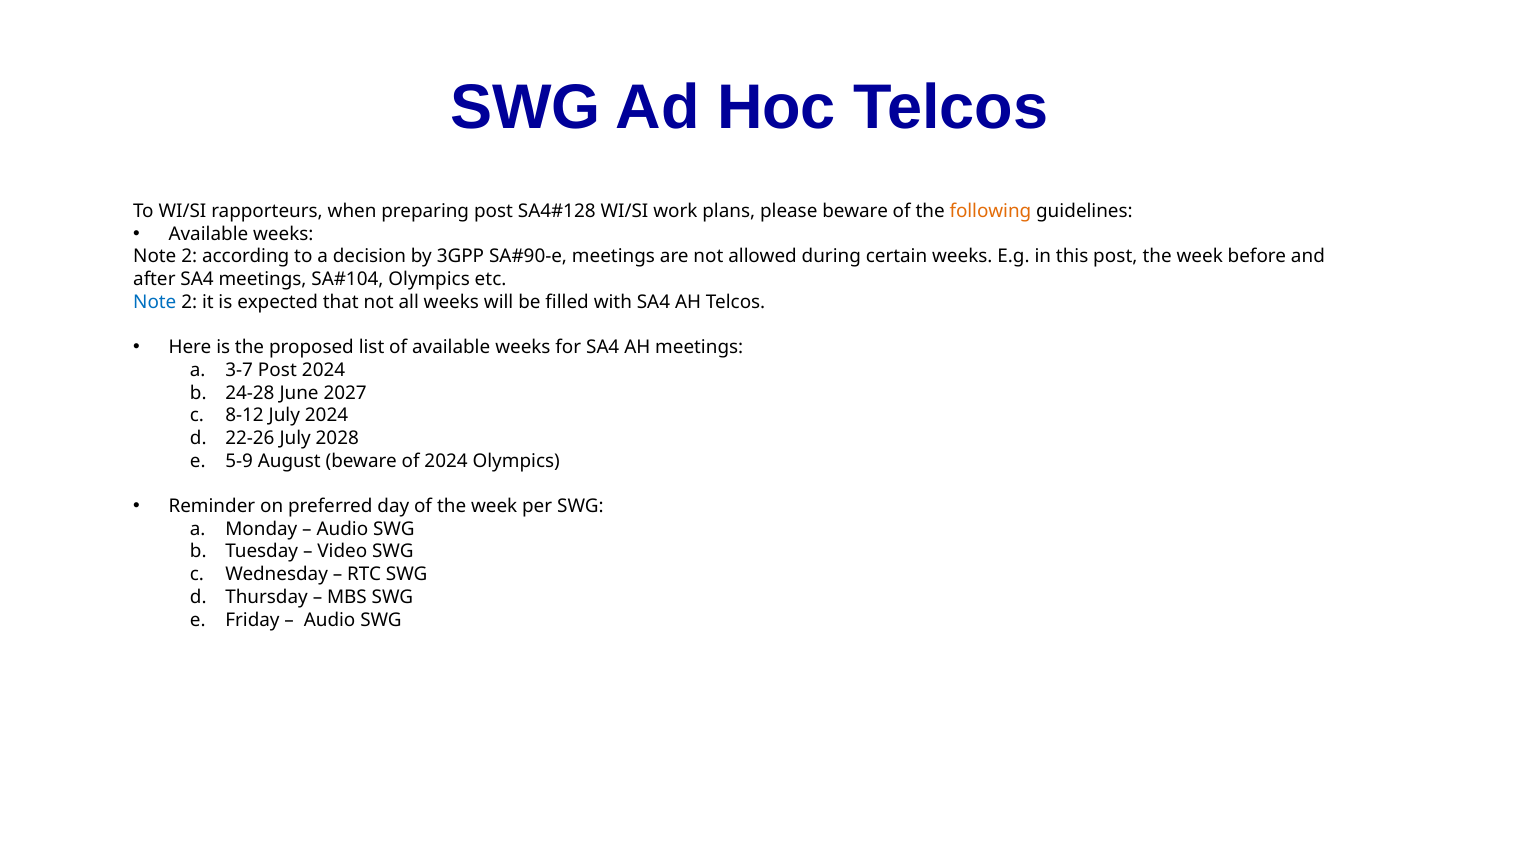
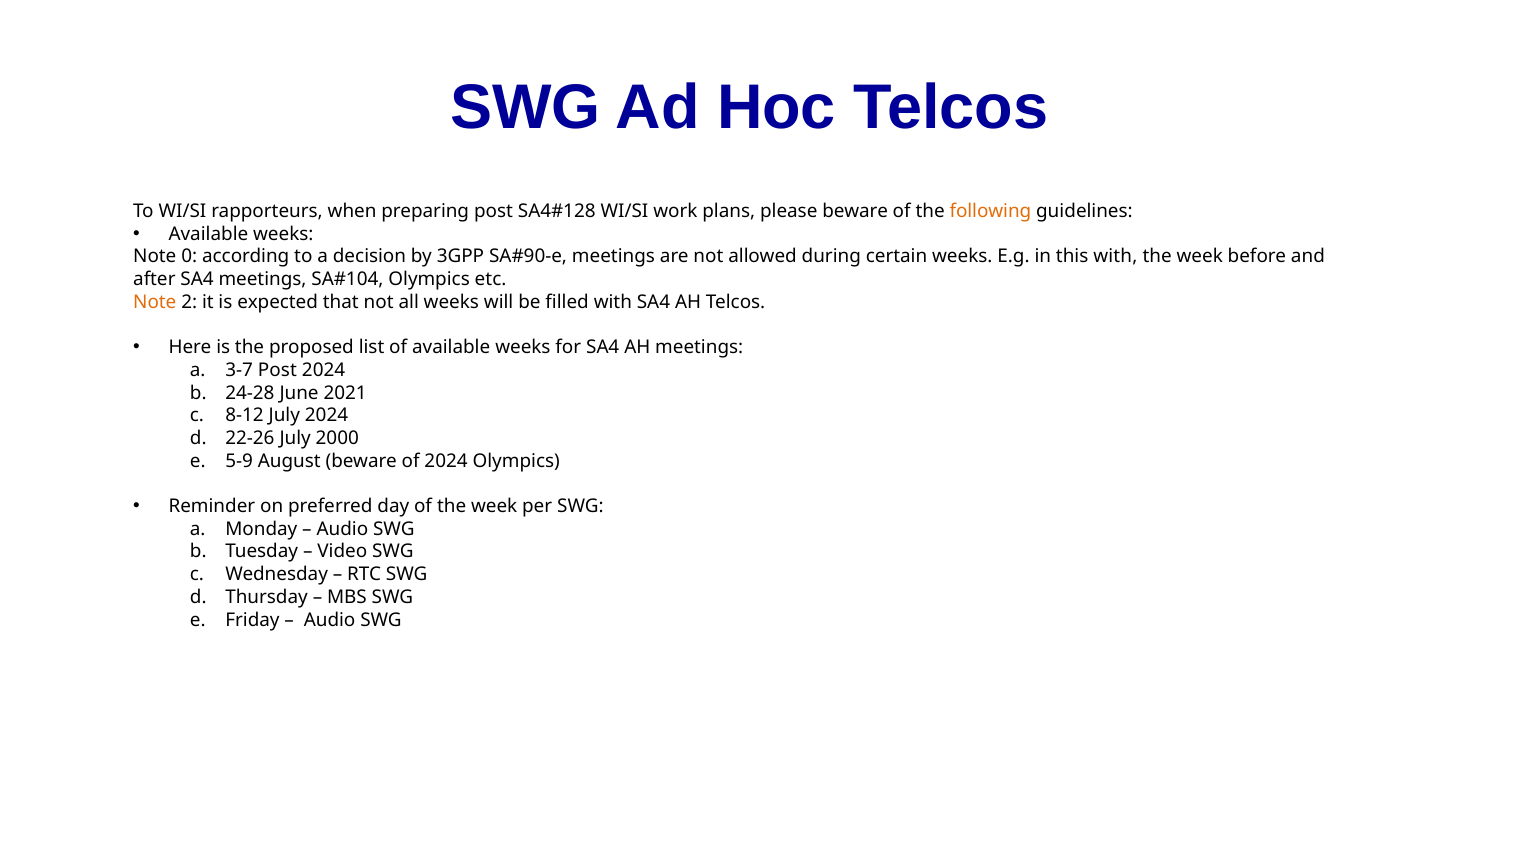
2 at (189, 257): 2 -> 0
this post: post -> with
Note at (155, 302) colour: blue -> orange
2027: 2027 -> 2021
2028: 2028 -> 2000
